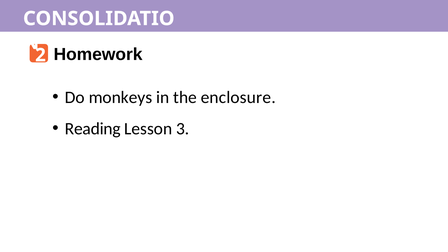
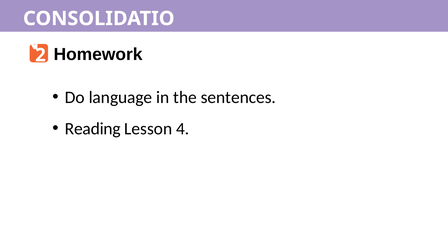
monkeys: monkeys -> language
enclosure: enclosure -> sentences
3: 3 -> 4
